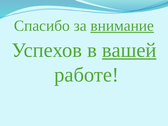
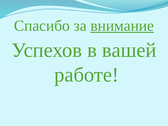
вашей underline: present -> none
